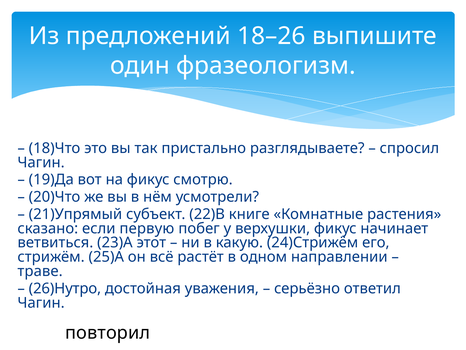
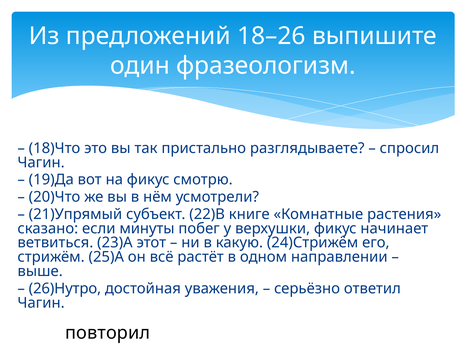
первую: первую -> минуты
траве: траве -> выше
